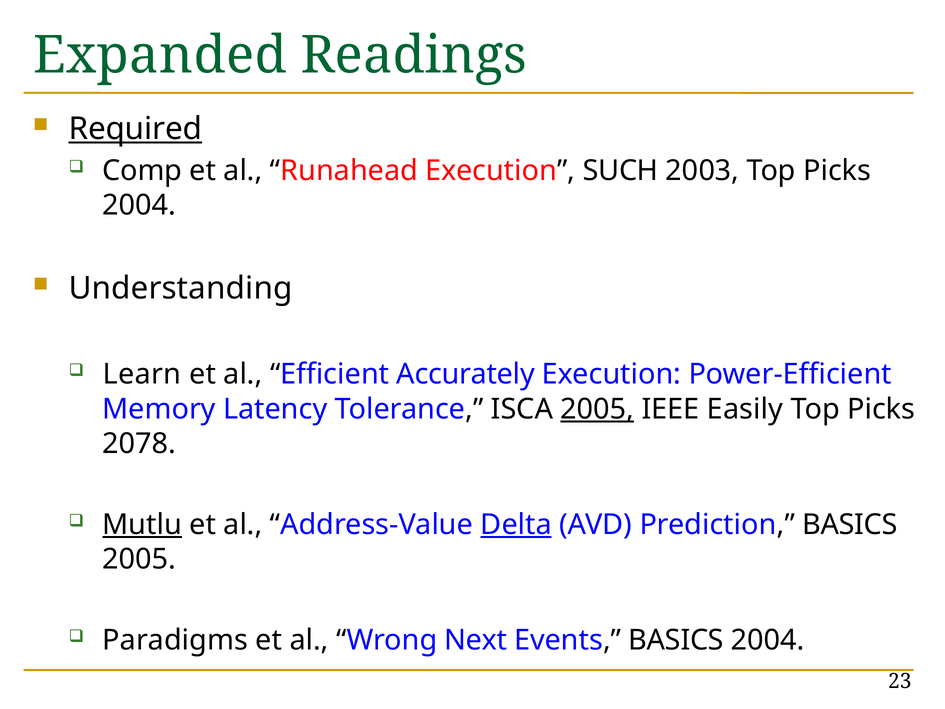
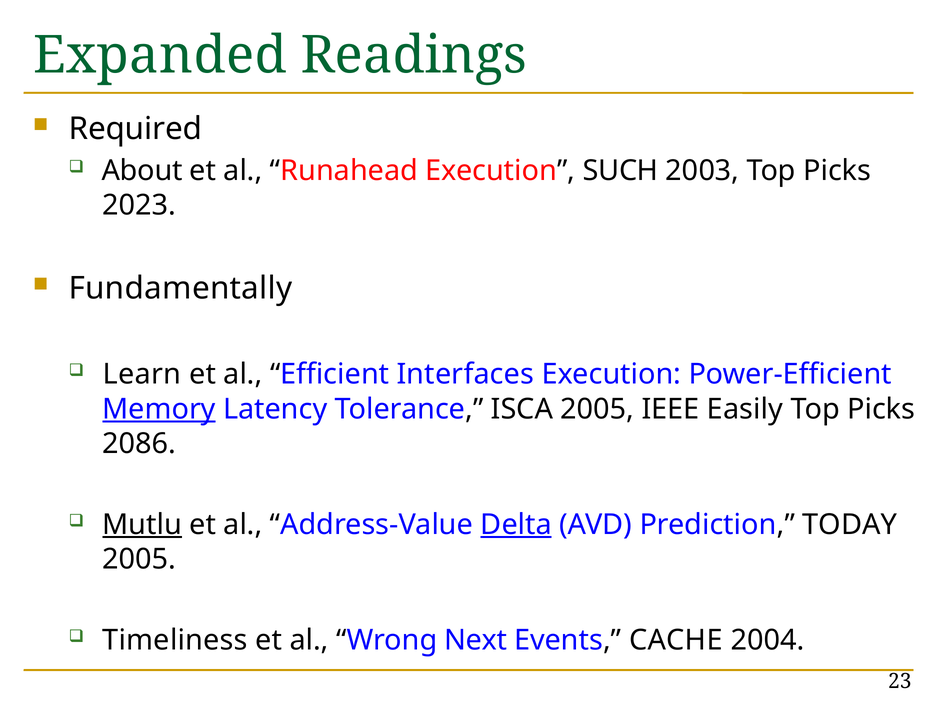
Required underline: present -> none
Comp: Comp -> About
2004 at (139, 205): 2004 -> 2023
Understanding: Understanding -> Fundamentally
Accurately: Accurately -> Interfaces
Memory underline: none -> present
2005 at (597, 409) underline: present -> none
2078: 2078 -> 2086
Prediction BASICS: BASICS -> TODAY
Paradigms: Paradigms -> Timeliness
Events BASICS: BASICS -> CACHE
